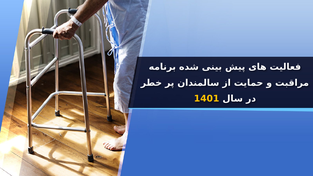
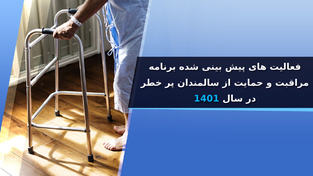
1401 colour: yellow -> light blue
